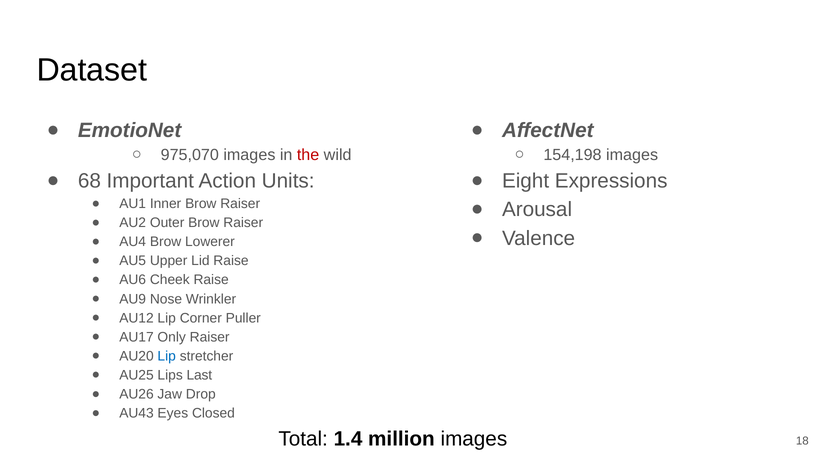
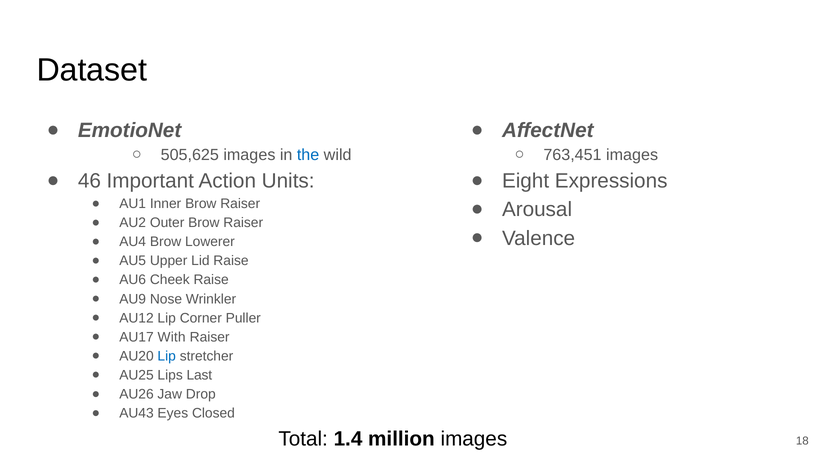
975,070: 975,070 -> 505,625
the colour: red -> blue
154,198: 154,198 -> 763,451
68: 68 -> 46
Only: Only -> With
